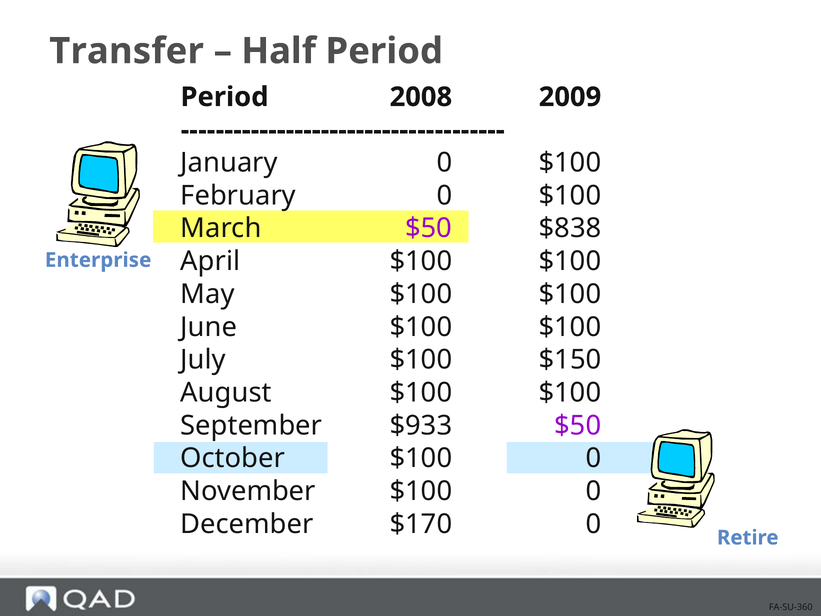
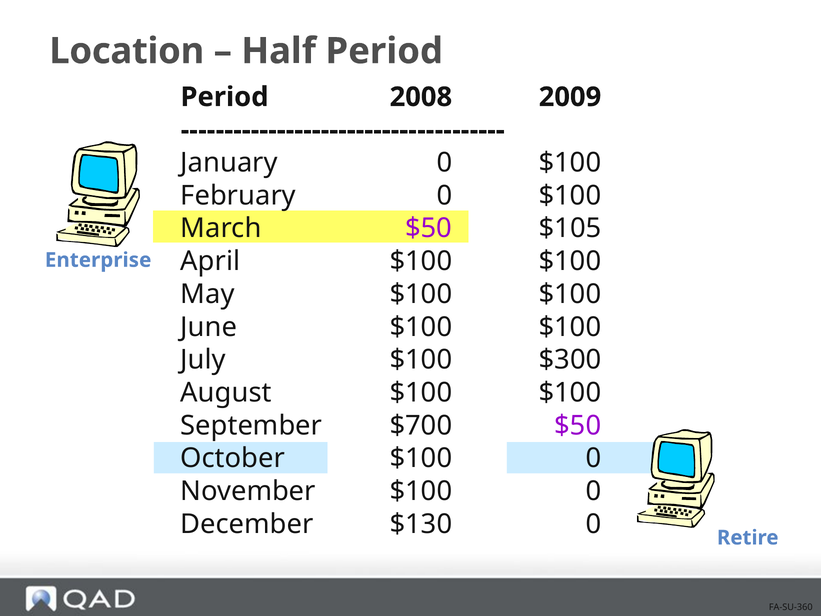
Transfer: Transfer -> Location
$838: $838 -> $105
$150: $150 -> $300
$933: $933 -> $700
$170: $170 -> $130
